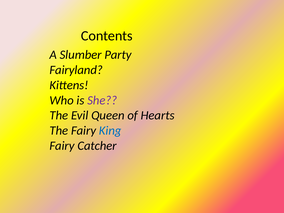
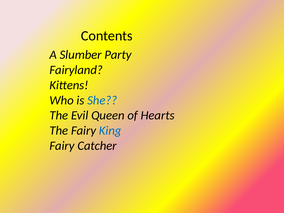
She colour: purple -> blue
